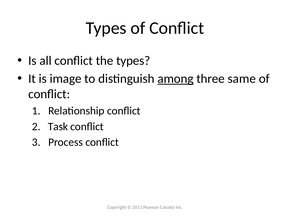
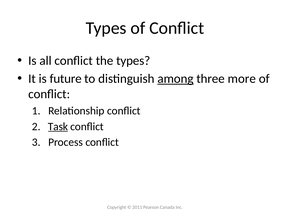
image: image -> future
same: same -> more
Task underline: none -> present
